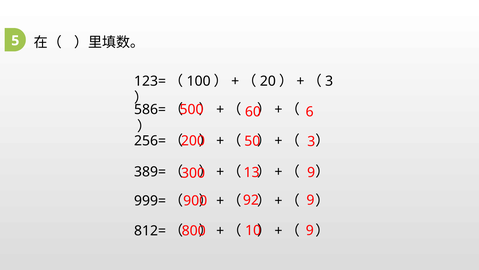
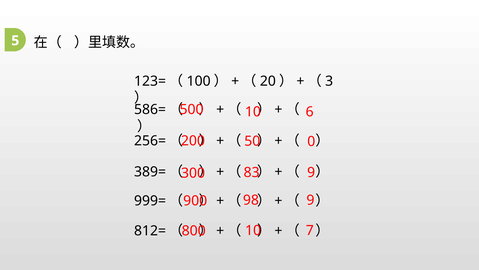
500 60: 60 -> 10
50 3: 3 -> 0
13: 13 -> 83
92: 92 -> 98
10 9: 9 -> 7
